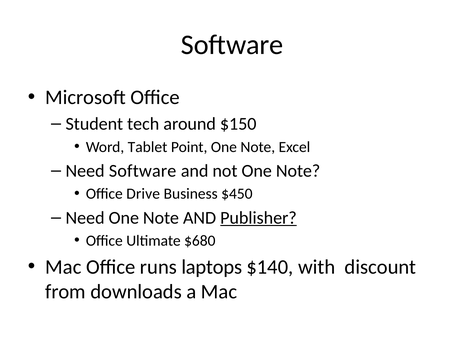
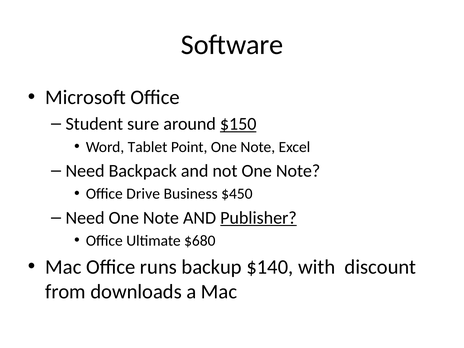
tech: tech -> sure
$150 underline: none -> present
Need Software: Software -> Backpack
laptops: laptops -> backup
